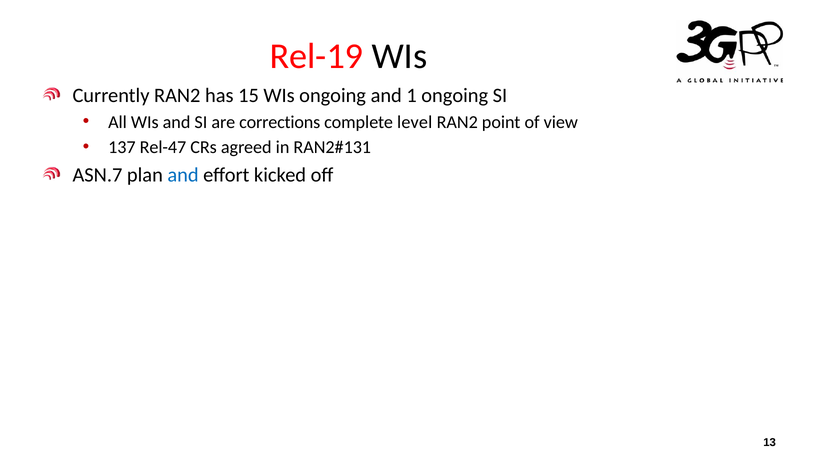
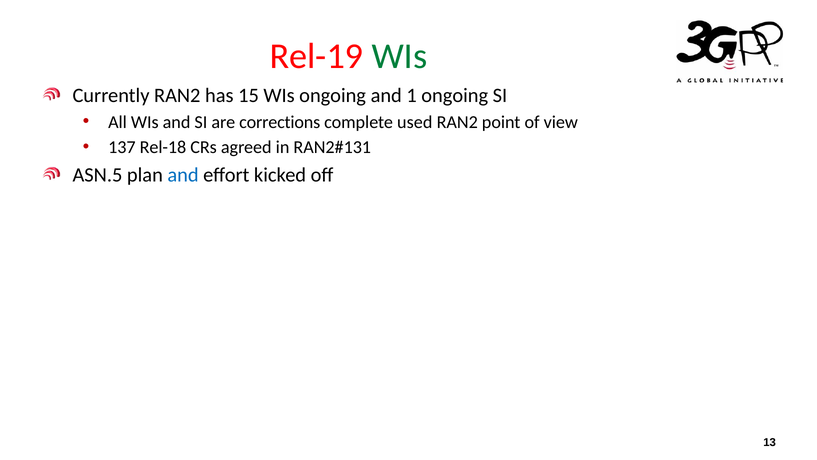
WIs at (399, 56) colour: black -> green
level: level -> used
Rel-47: Rel-47 -> Rel-18
ASN.7: ASN.7 -> ASN.5
